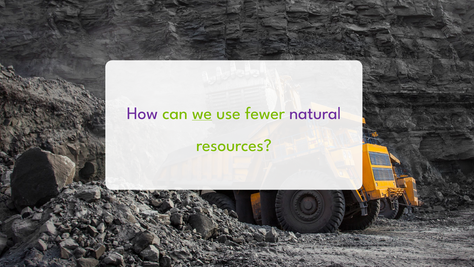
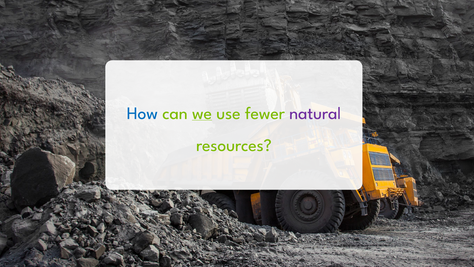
How colour: purple -> blue
